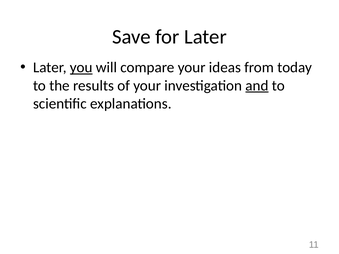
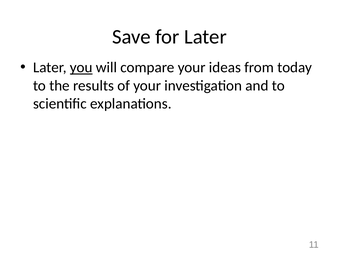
and underline: present -> none
